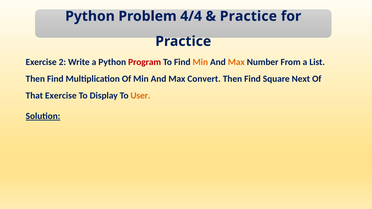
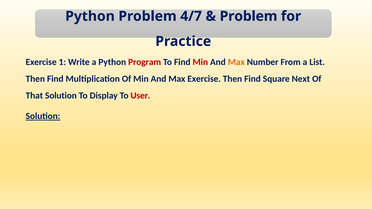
4/4: 4/4 -> 4/7
Practice at (248, 16): Practice -> Problem
2: 2 -> 1
Min at (200, 62) colour: orange -> red
Max Convert: Convert -> Exercise
That Exercise: Exercise -> Solution
User colour: orange -> red
